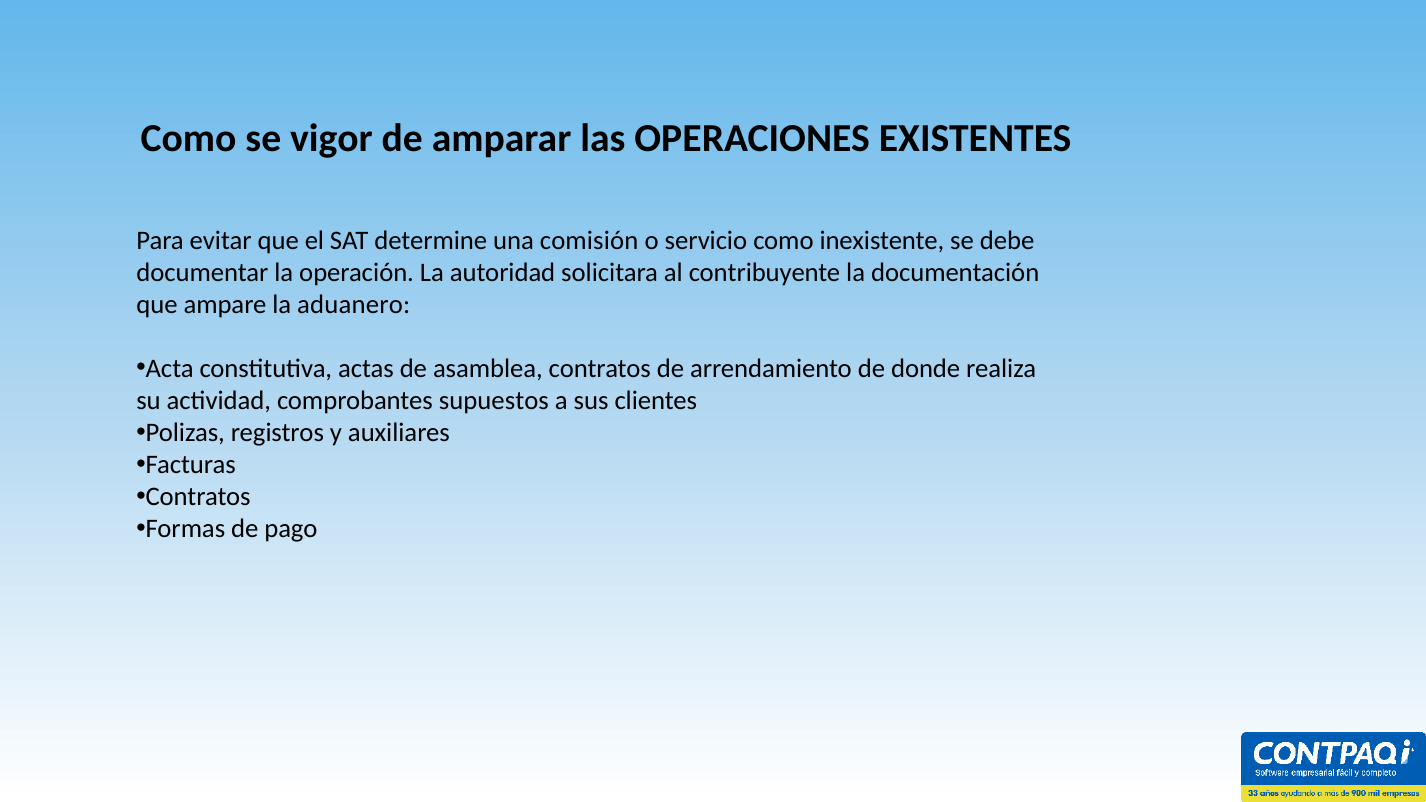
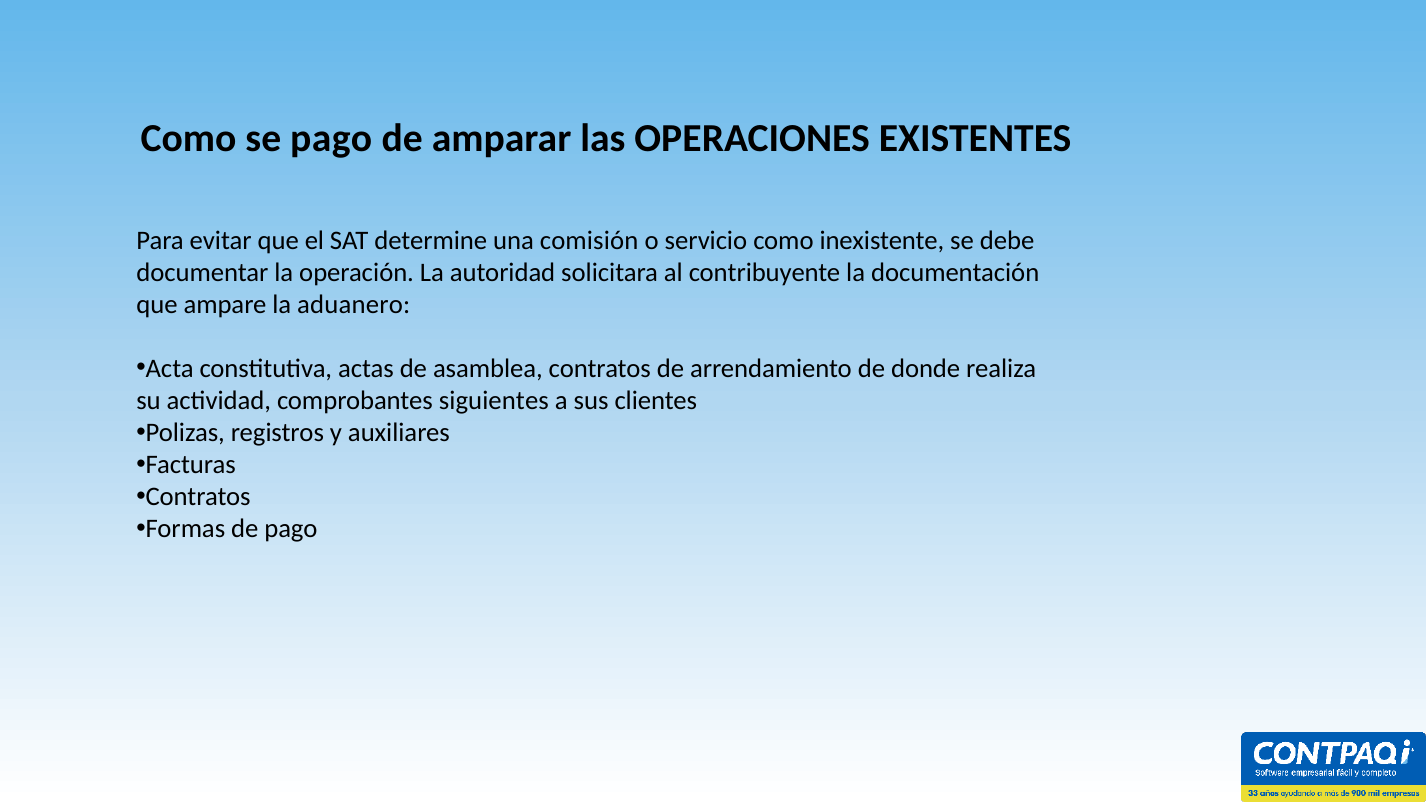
se vigor: vigor -> pago
supuestos: supuestos -> siguientes
